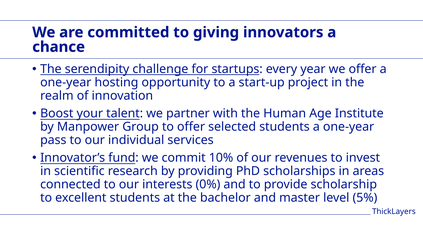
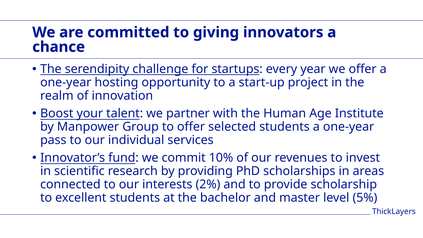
0%: 0% -> 2%
